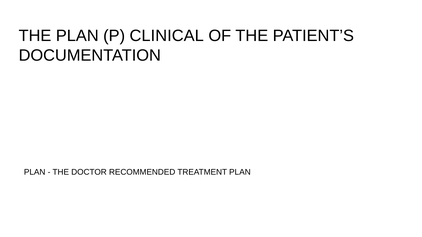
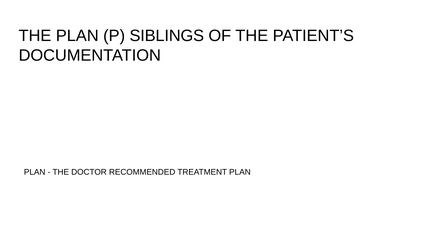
CLINICAL: CLINICAL -> SIBLINGS
